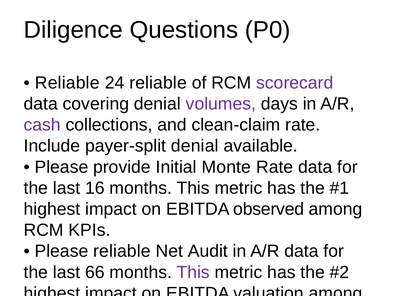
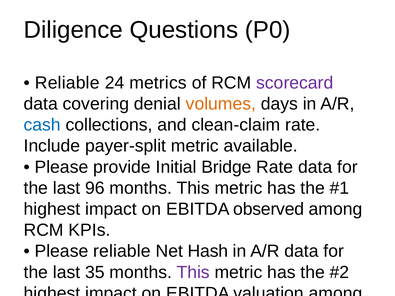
24 reliable: reliable -> metrics
volumes colour: purple -> orange
cash at (42, 125) colour: purple -> blue
payer-split denial: denial -> metric
Monte: Monte -> Bridge
16: 16 -> 96
Audit: Audit -> Hash
66: 66 -> 35
